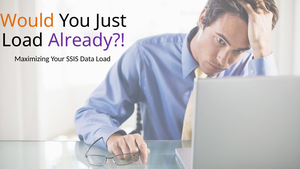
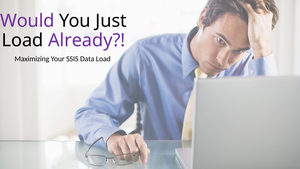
Would colour: orange -> purple
